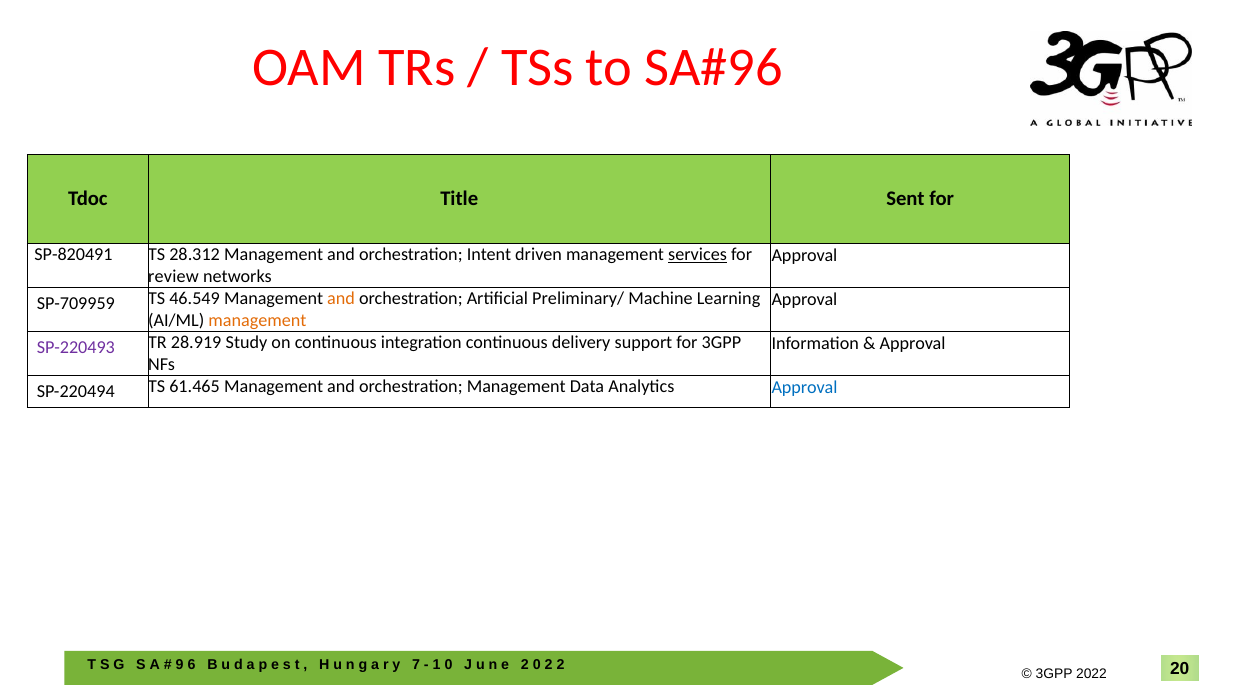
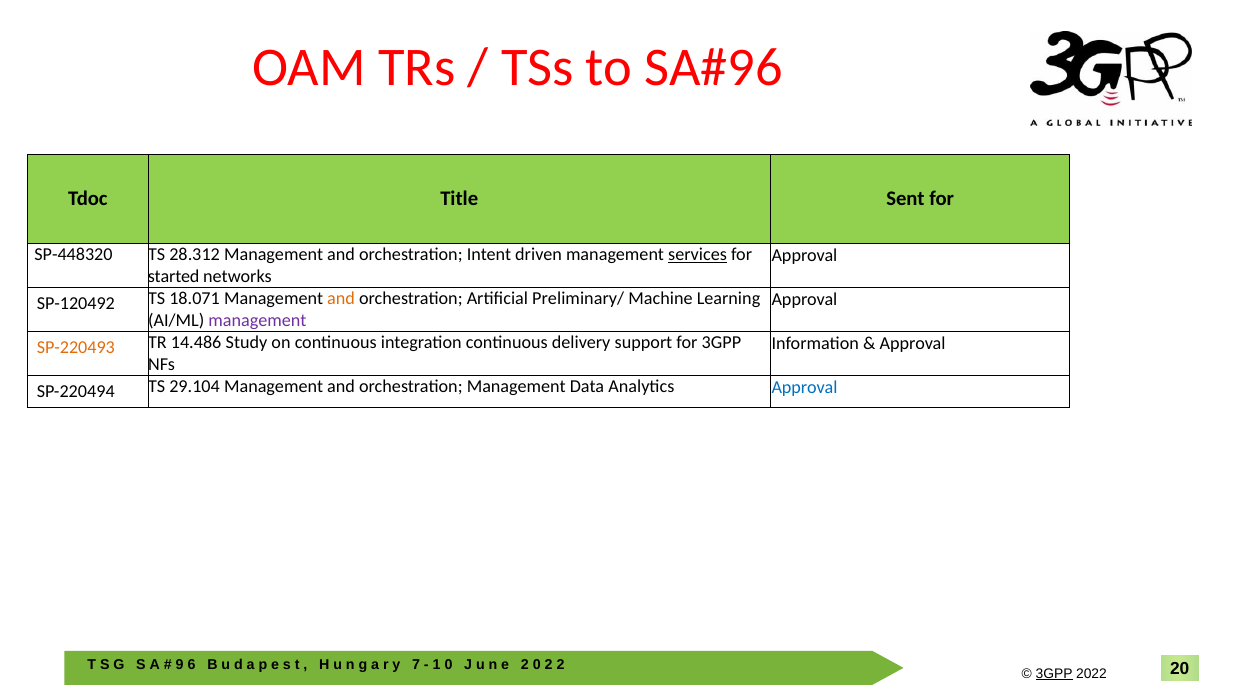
SP-820491: SP-820491 -> SP-448320
review: review -> started
SP-709959: SP-709959 -> SP-120492
46.549: 46.549 -> 18.071
management at (257, 321) colour: orange -> purple
SP-220493 colour: purple -> orange
28.919: 28.919 -> 14.486
61.465: 61.465 -> 29.104
3GPP at (1054, 673) underline: none -> present
